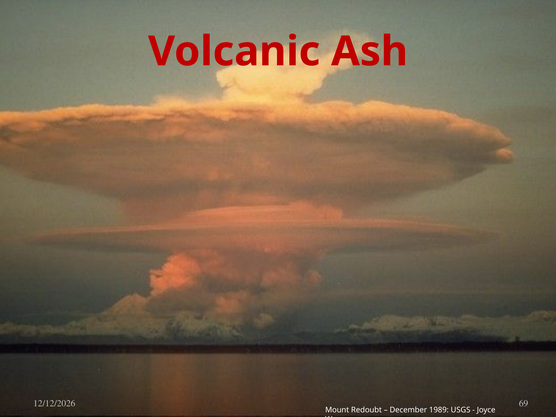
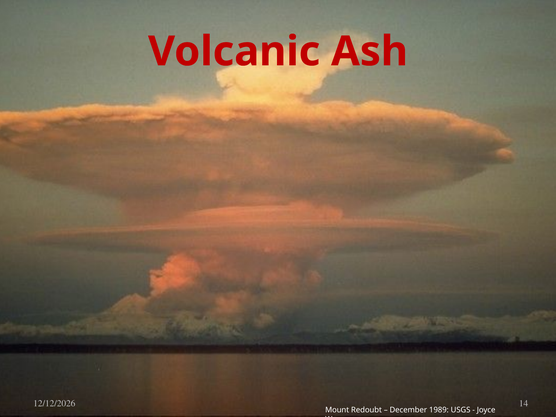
69: 69 -> 14
